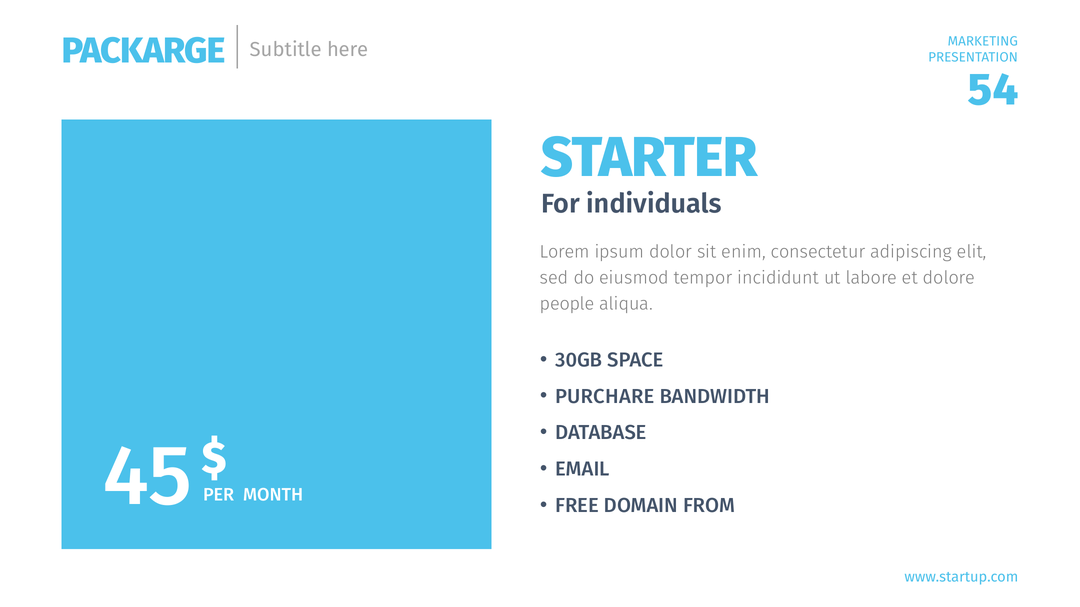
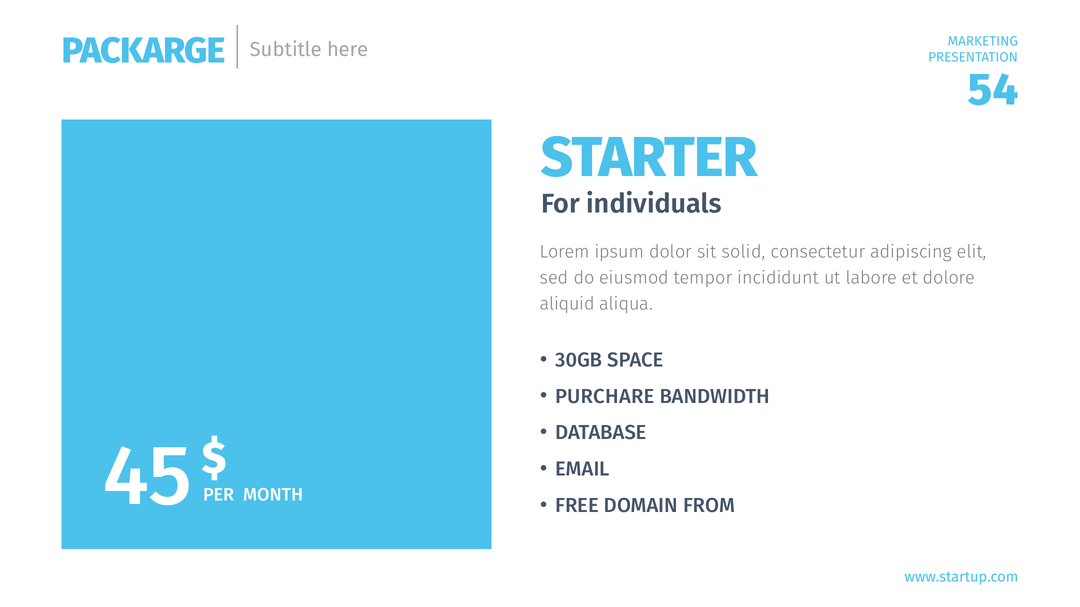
enim: enim -> solid
people: people -> aliquid
